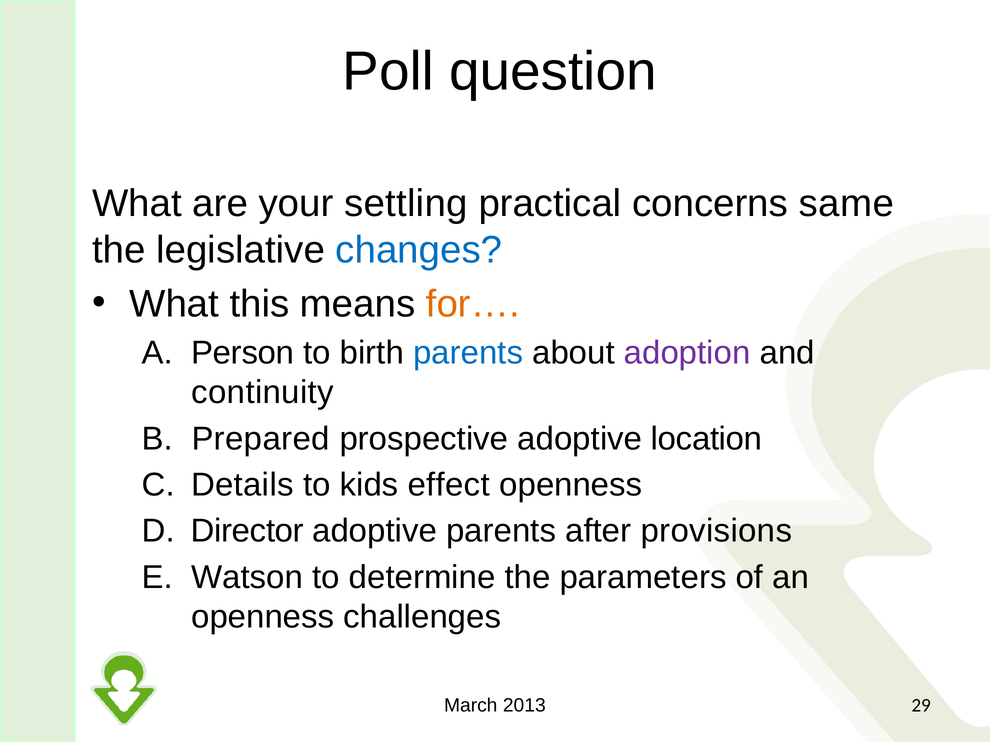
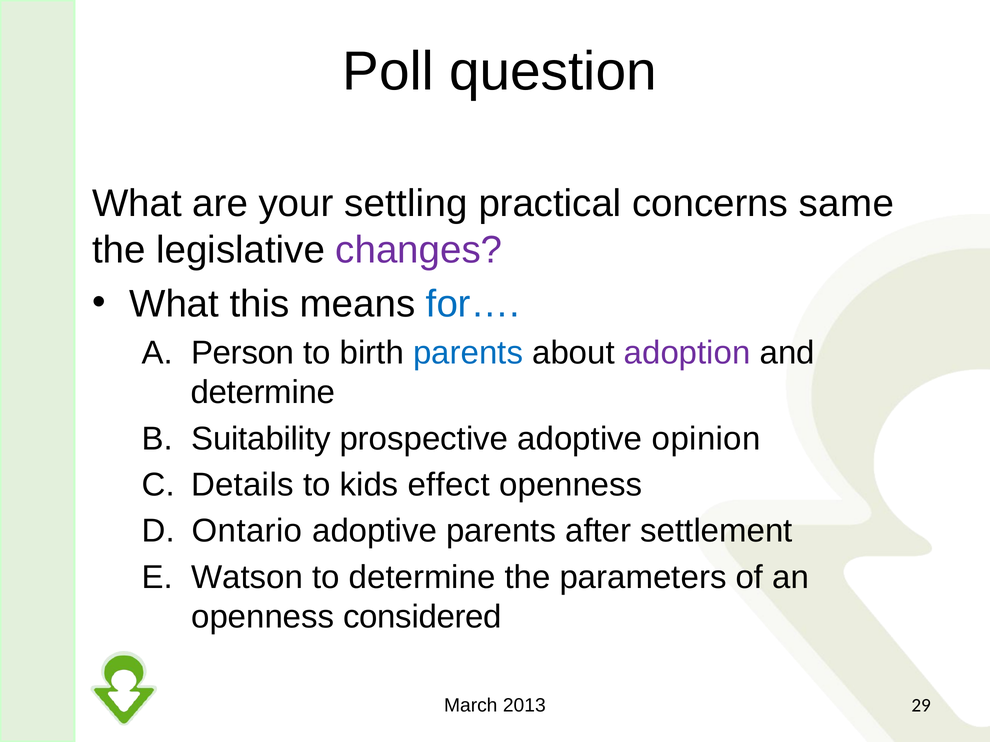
changes colour: blue -> purple
for… colour: orange -> blue
continuity at (263, 393): continuity -> determine
Prepared: Prepared -> Suitability
location: location -> opinion
Director: Director -> Ontario
provisions: provisions -> settlement
challenges: challenges -> considered
